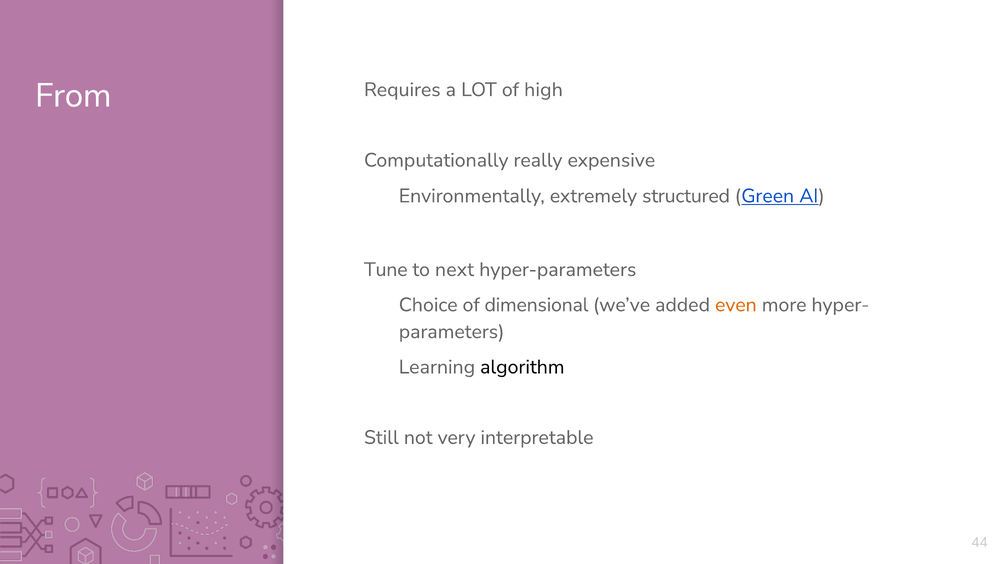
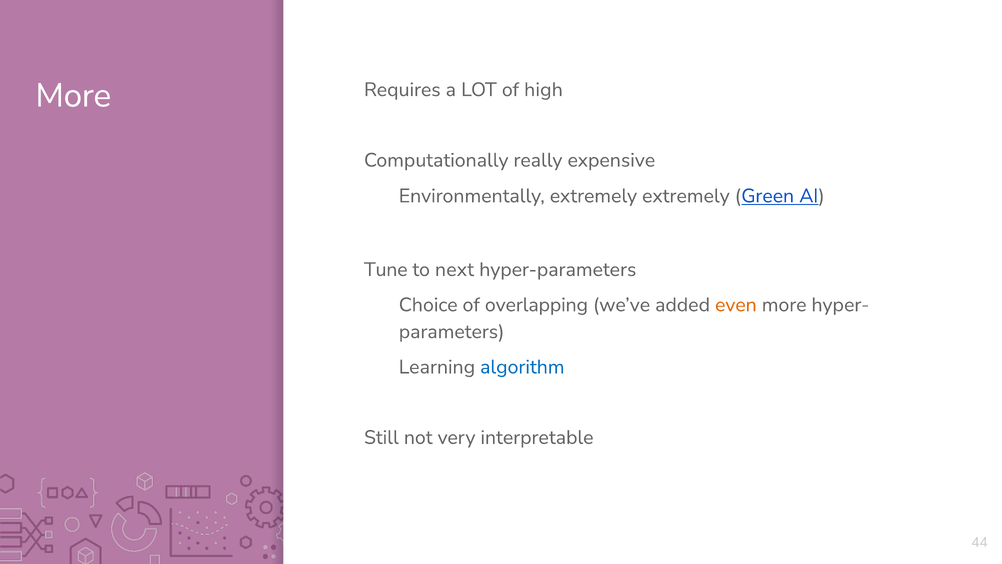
From at (73, 95): From -> More
extremely structured: structured -> extremely
dimensional: dimensional -> overlapping
algorithm colour: black -> blue
